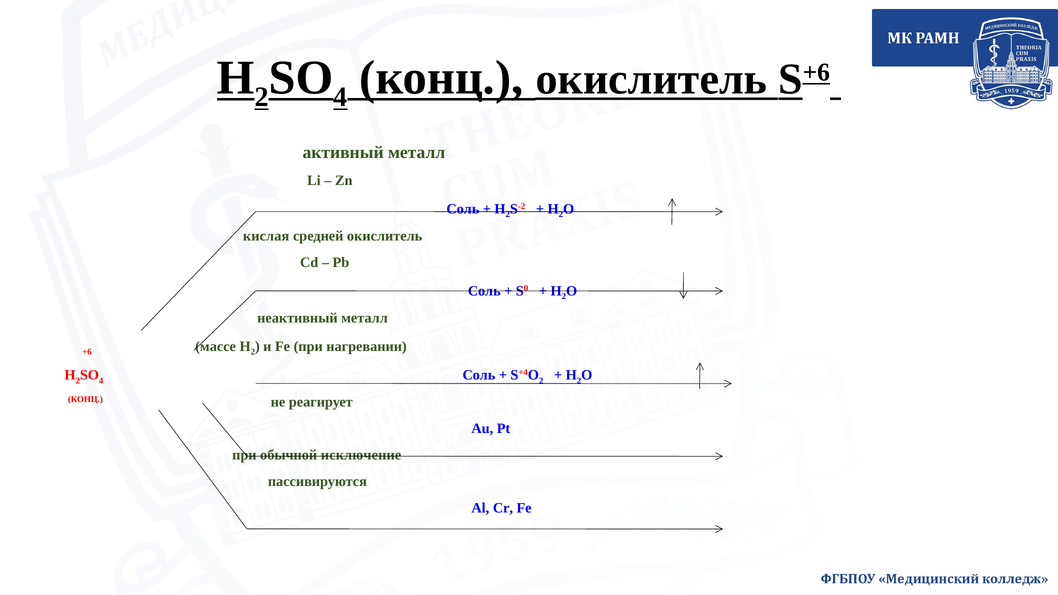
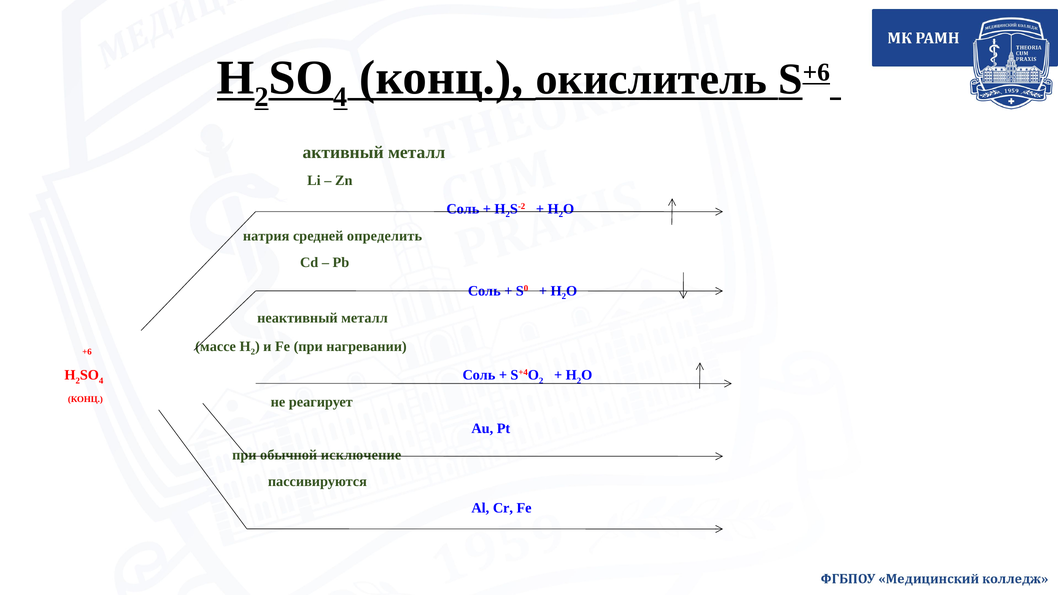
кислая: кислая -> натрия
средней окислитель: окислитель -> определить
